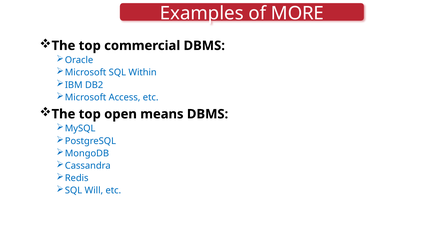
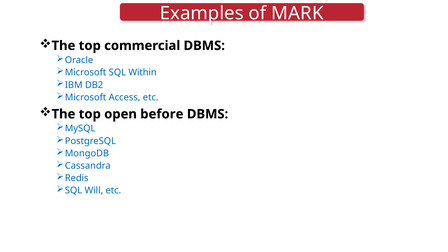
MORE: MORE -> MARK
means: means -> before
